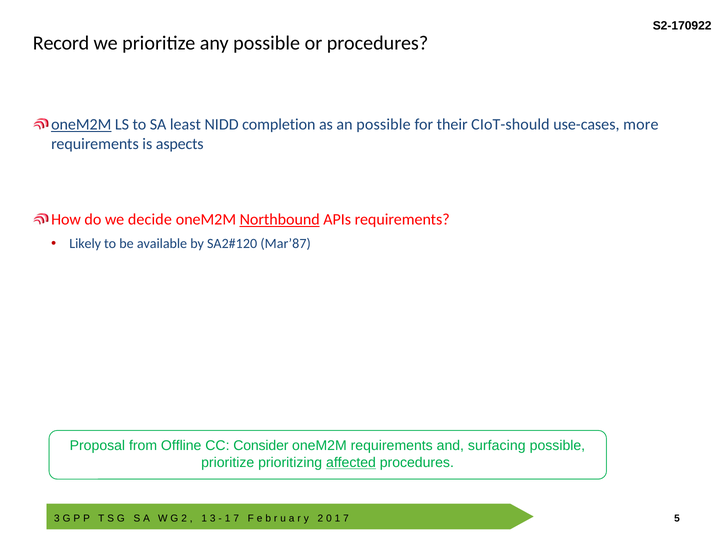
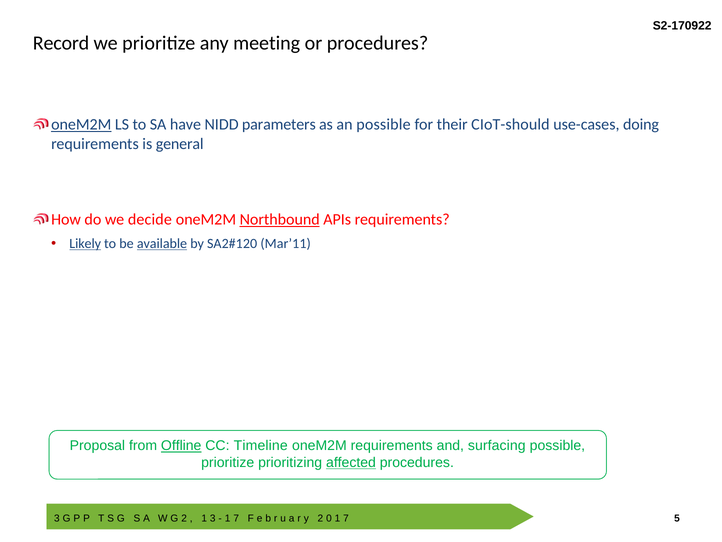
any possible: possible -> meeting
least: least -> have
completion: completion -> parameters
more: more -> doing
aspects: aspects -> general
Likely underline: none -> present
available underline: none -> present
Mar’87: Mar’87 -> Mar’11
Offline underline: none -> present
Consider: Consider -> Timeline
